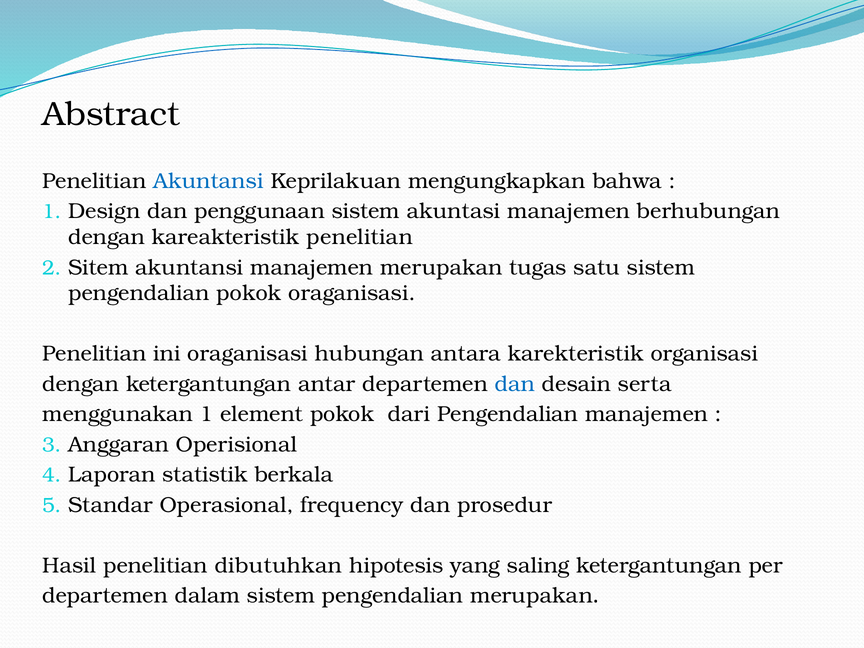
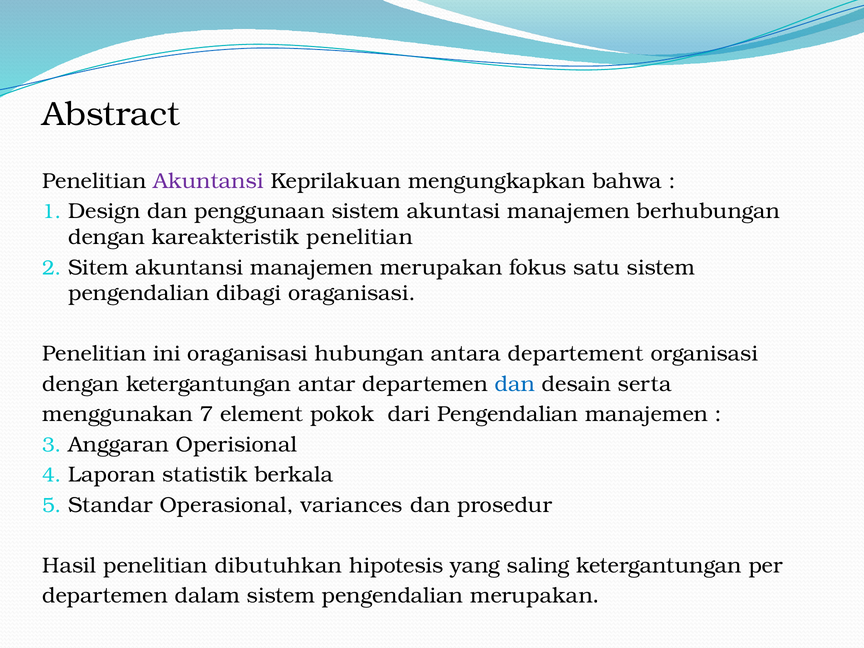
Akuntansi at (208, 181) colour: blue -> purple
tugas: tugas -> fokus
pengendalian pokok: pokok -> dibagi
karekteristik: karekteristik -> departement
menggunakan 1: 1 -> 7
frequency: frequency -> variances
